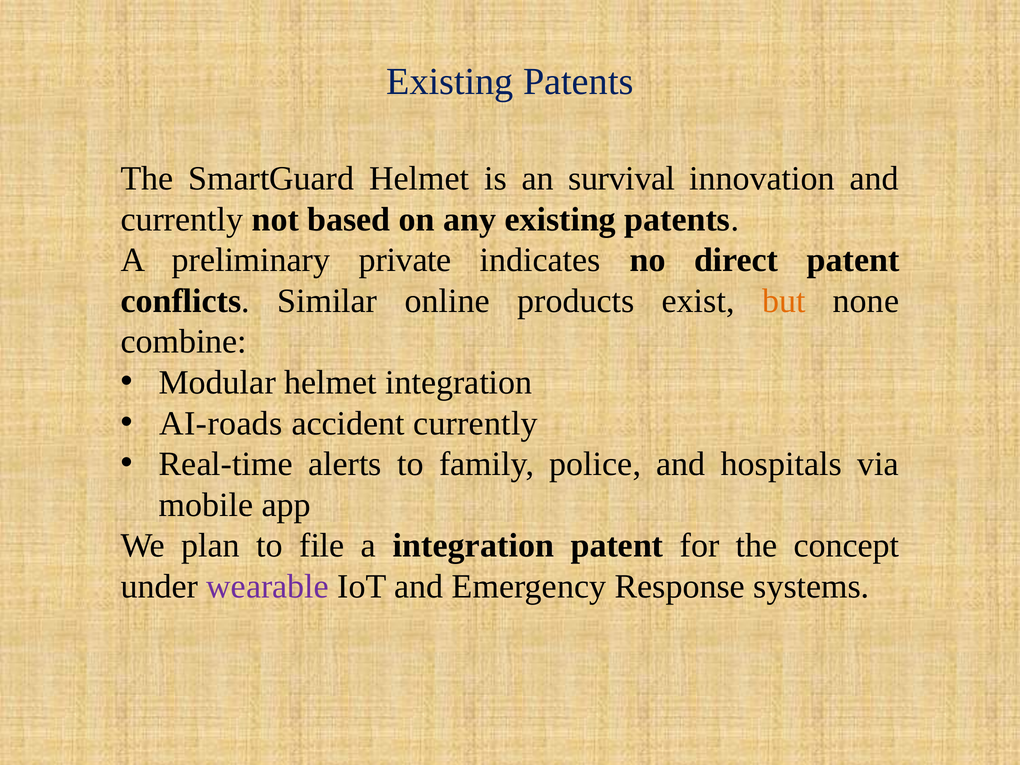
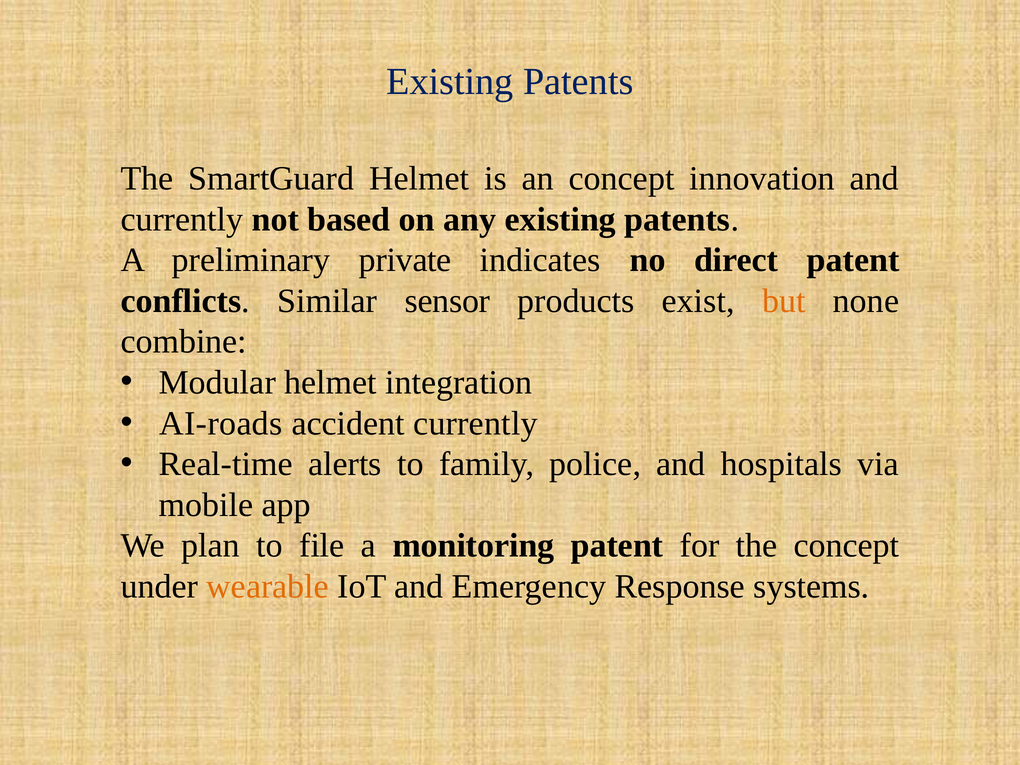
an survival: survival -> concept
online: online -> sensor
a integration: integration -> monitoring
wearable colour: purple -> orange
